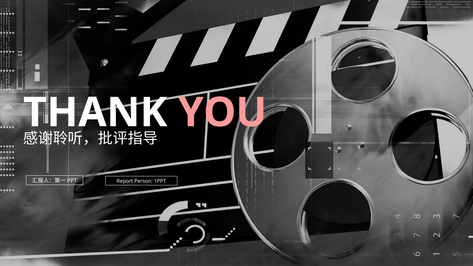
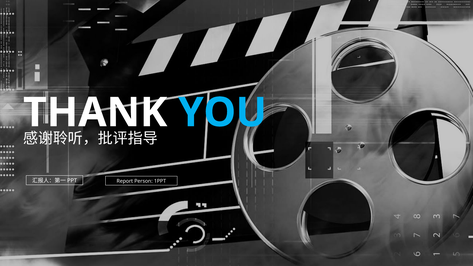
YOU colour: pink -> light blue
